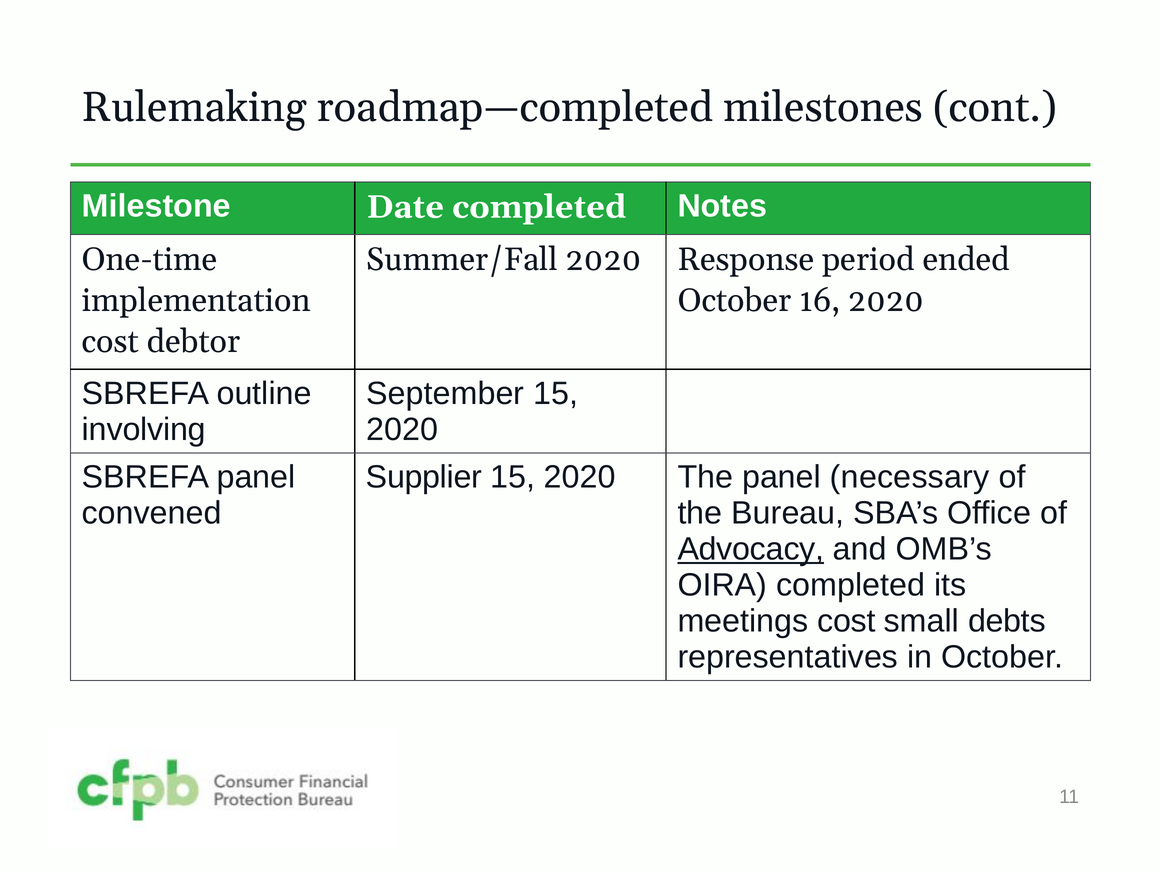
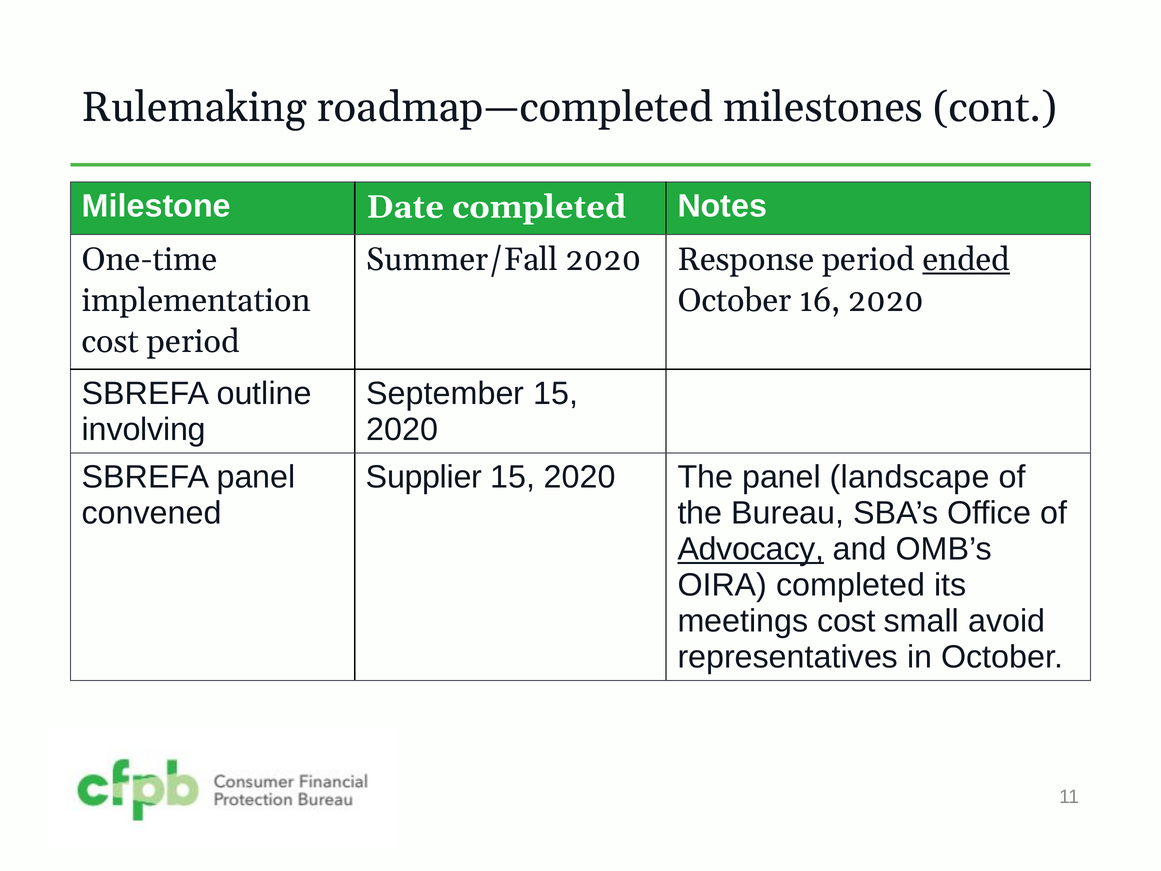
ended underline: none -> present
cost debtor: debtor -> period
necessary: necessary -> landscape
debts: debts -> avoid
